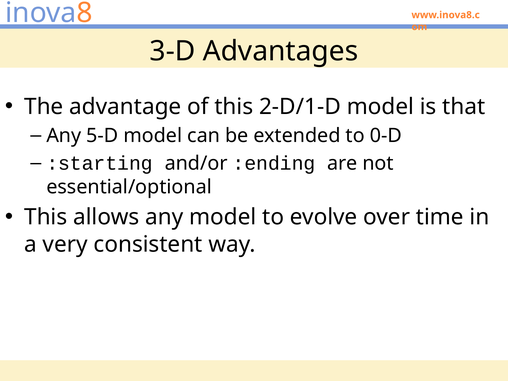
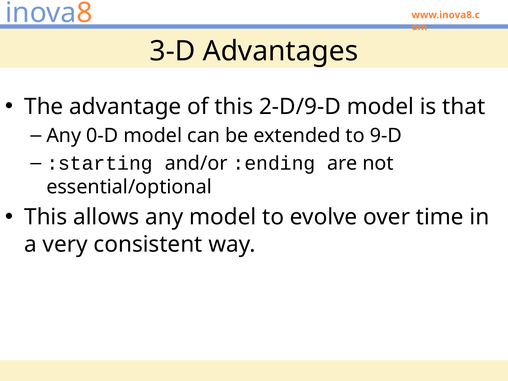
2-D/1-D: 2-D/1-D -> 2-D/9-D
5-D: 5-D -> 0-D
0-D: 0-D -> 9-D
